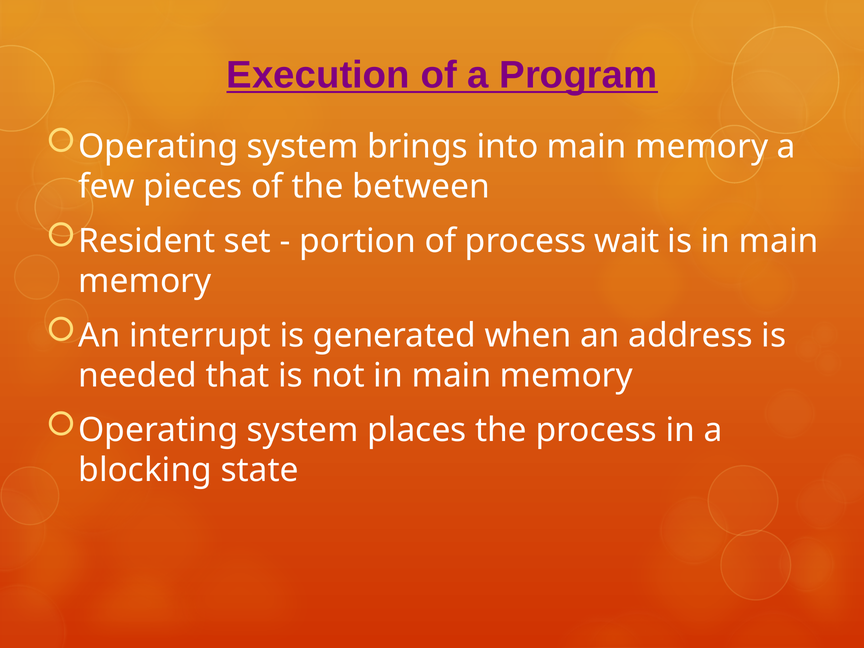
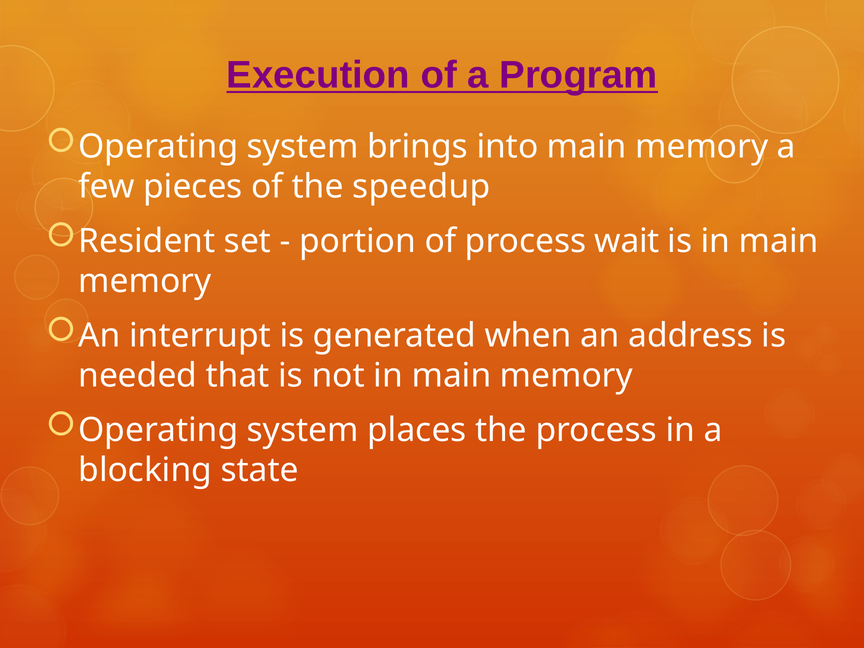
between: between -> speedup
